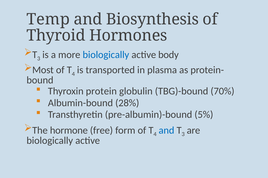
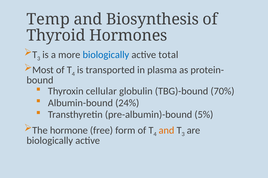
body: body -> total
protein: protein -> cellular
28%: 28% -> 24%
and at (166, 131) colour: blue -> orange
